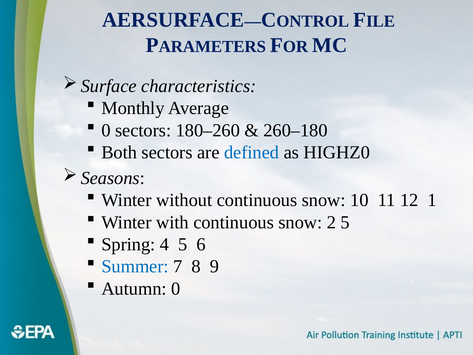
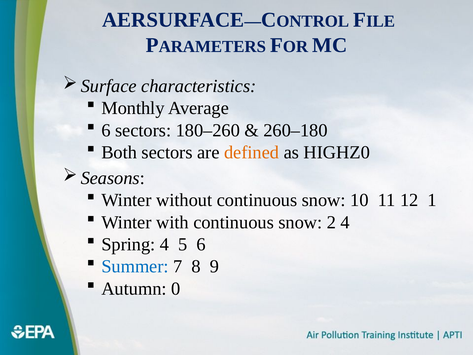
0 at (106, 130): 0 -> 6
defined colour: blue -> orange
2 5: 5 -> 4
